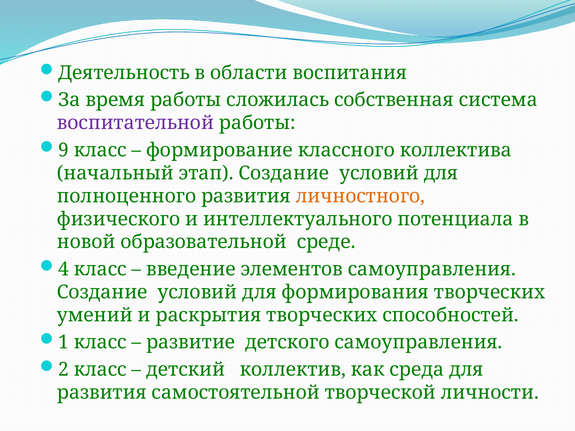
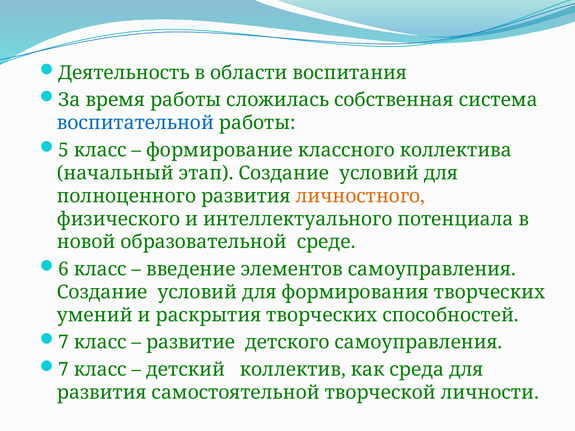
воспитательной colour: purple -> blue
9: 9 -> 5
4: 4 -> 6
1 at (63, 342): 1 -> 7
2 at (63, 370): 2 -> 7
